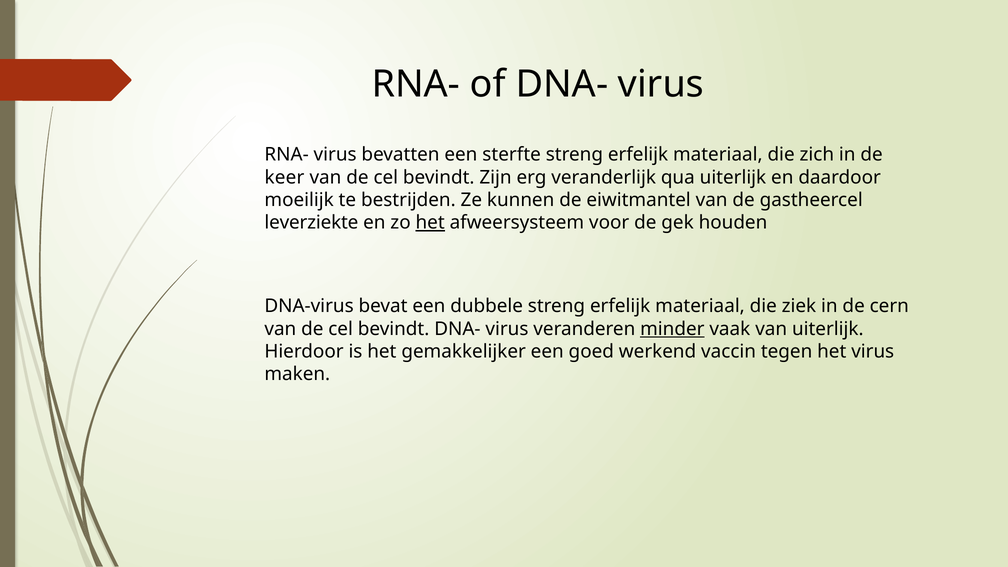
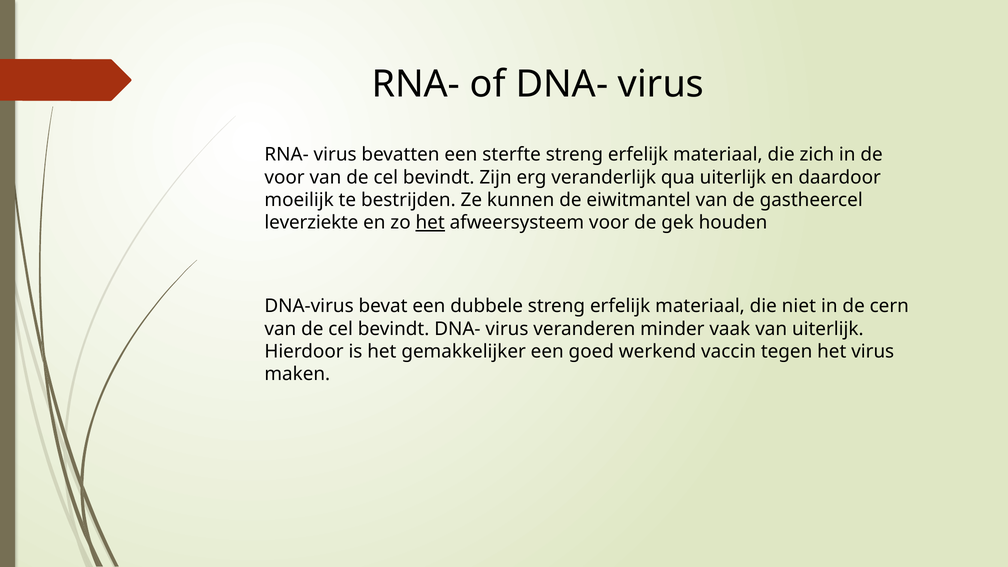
keer at (284, 177): keer -> voor
ziek: ziek -> niet
minder underline: present -> none
